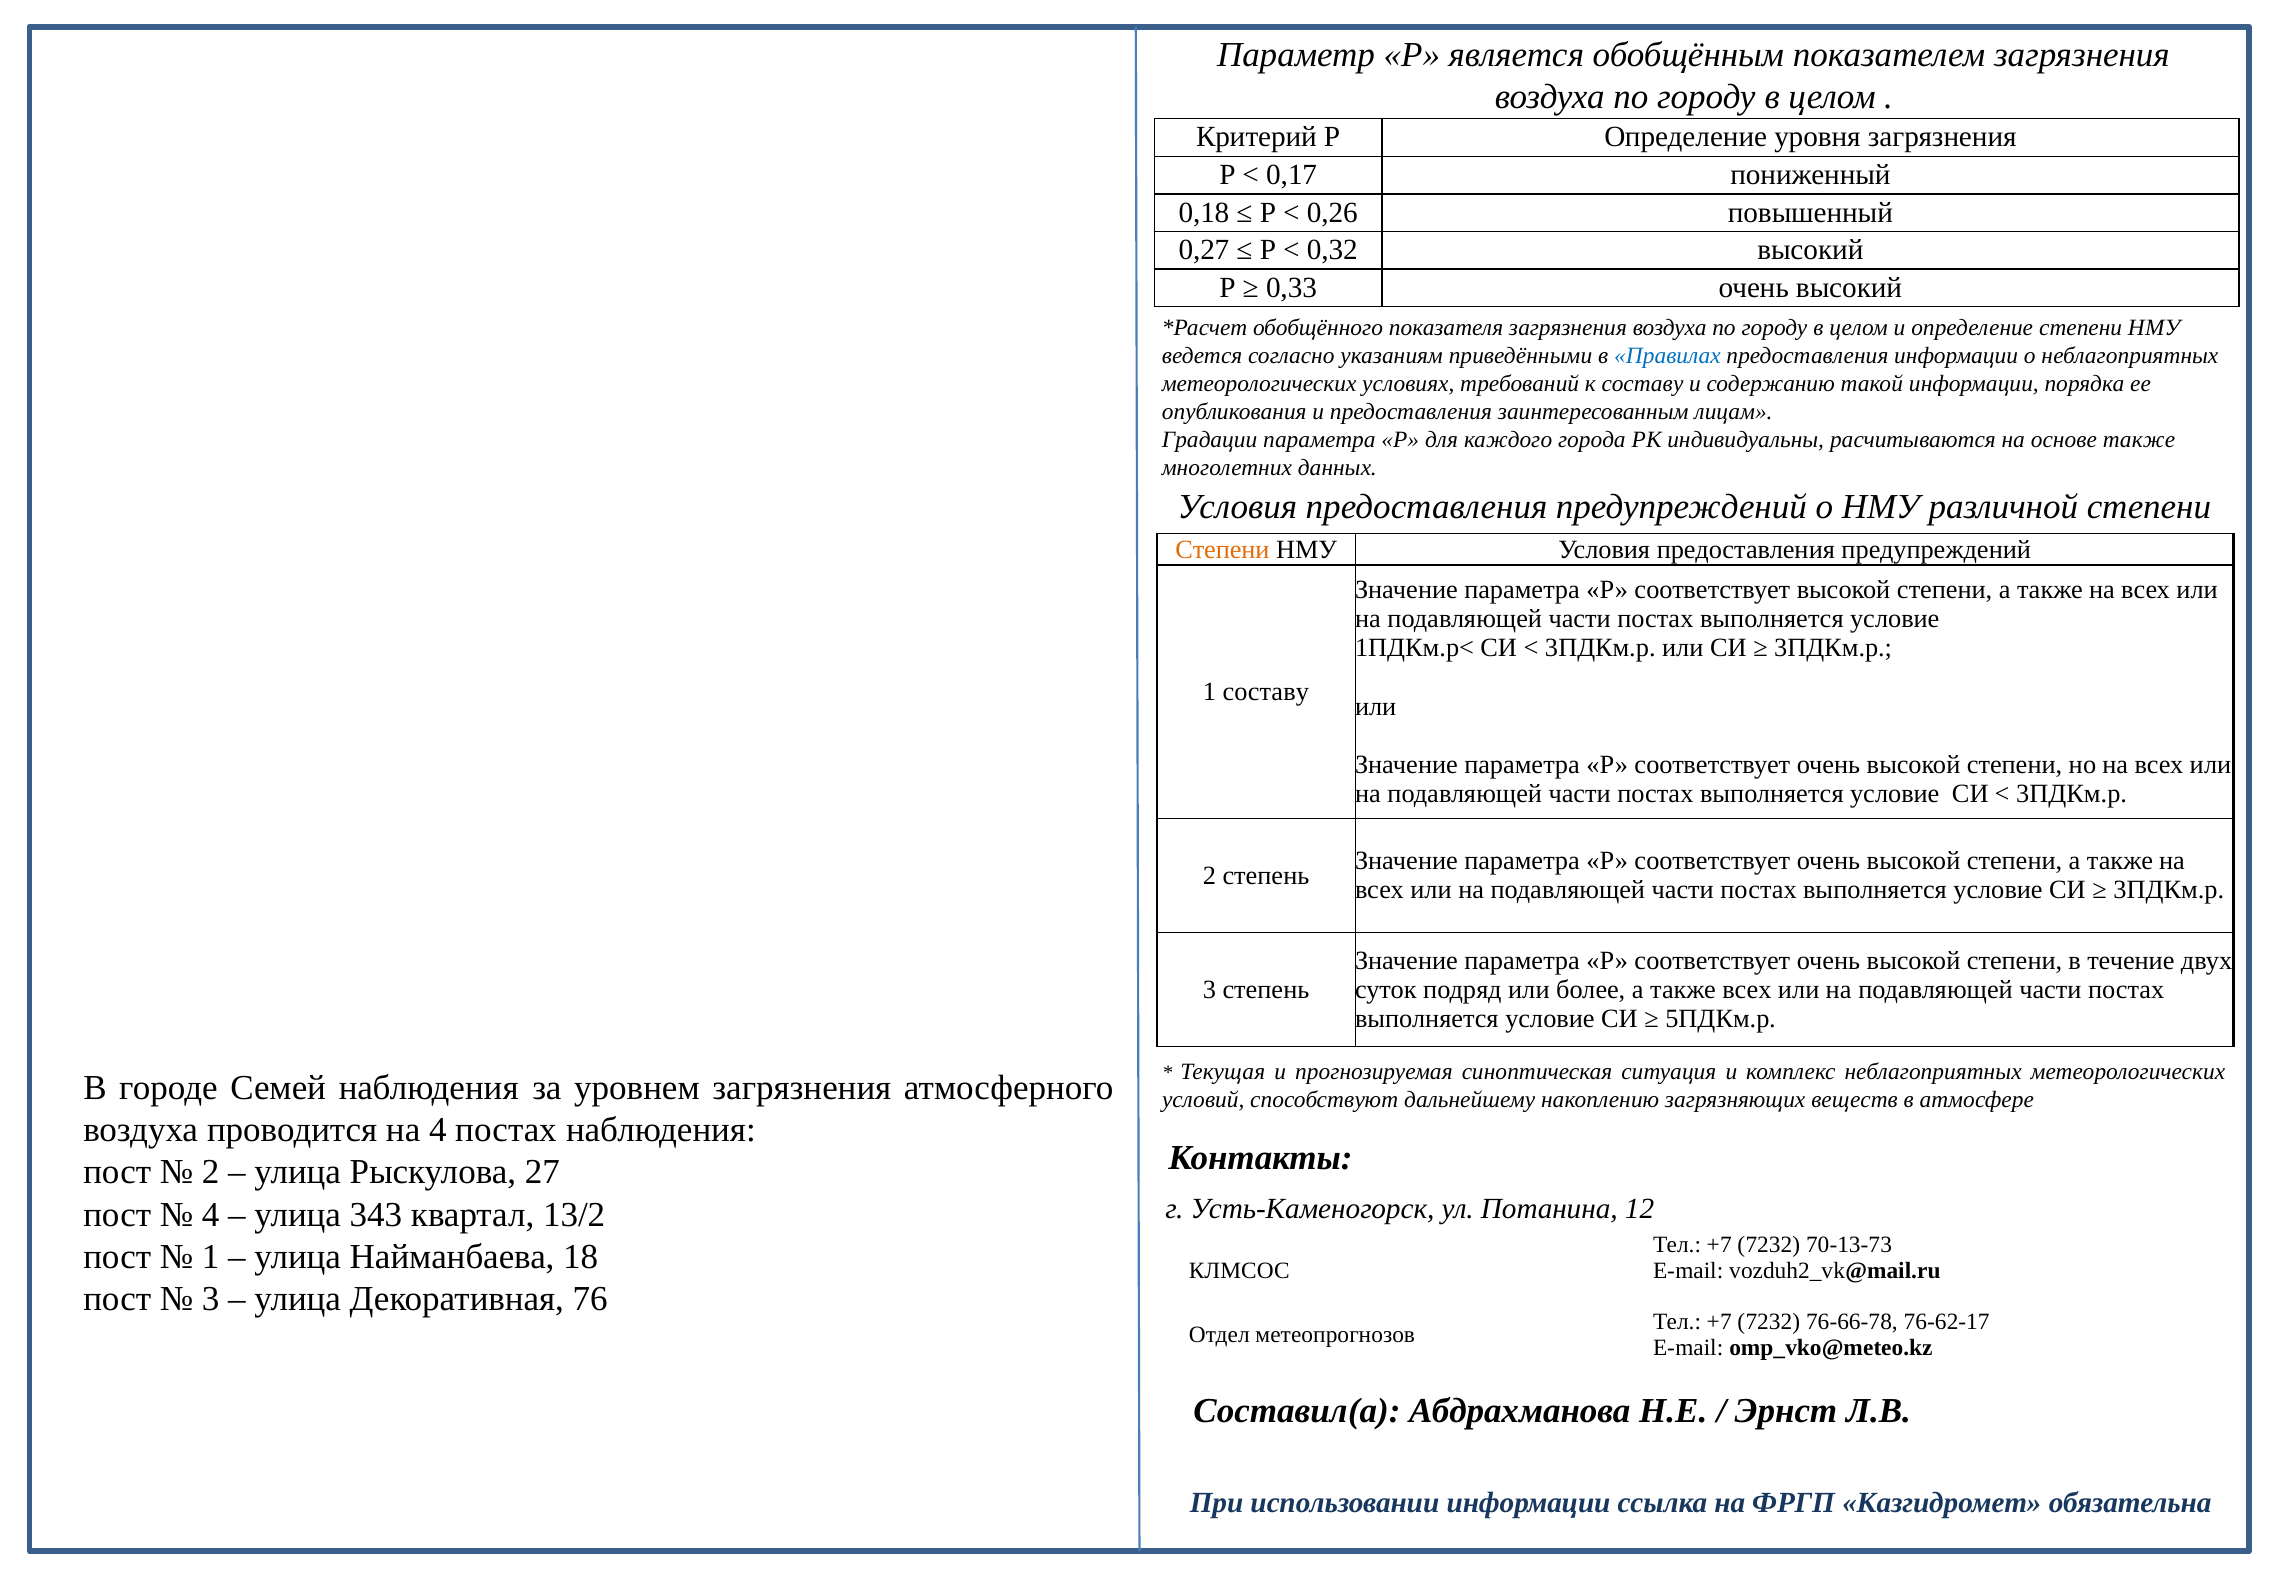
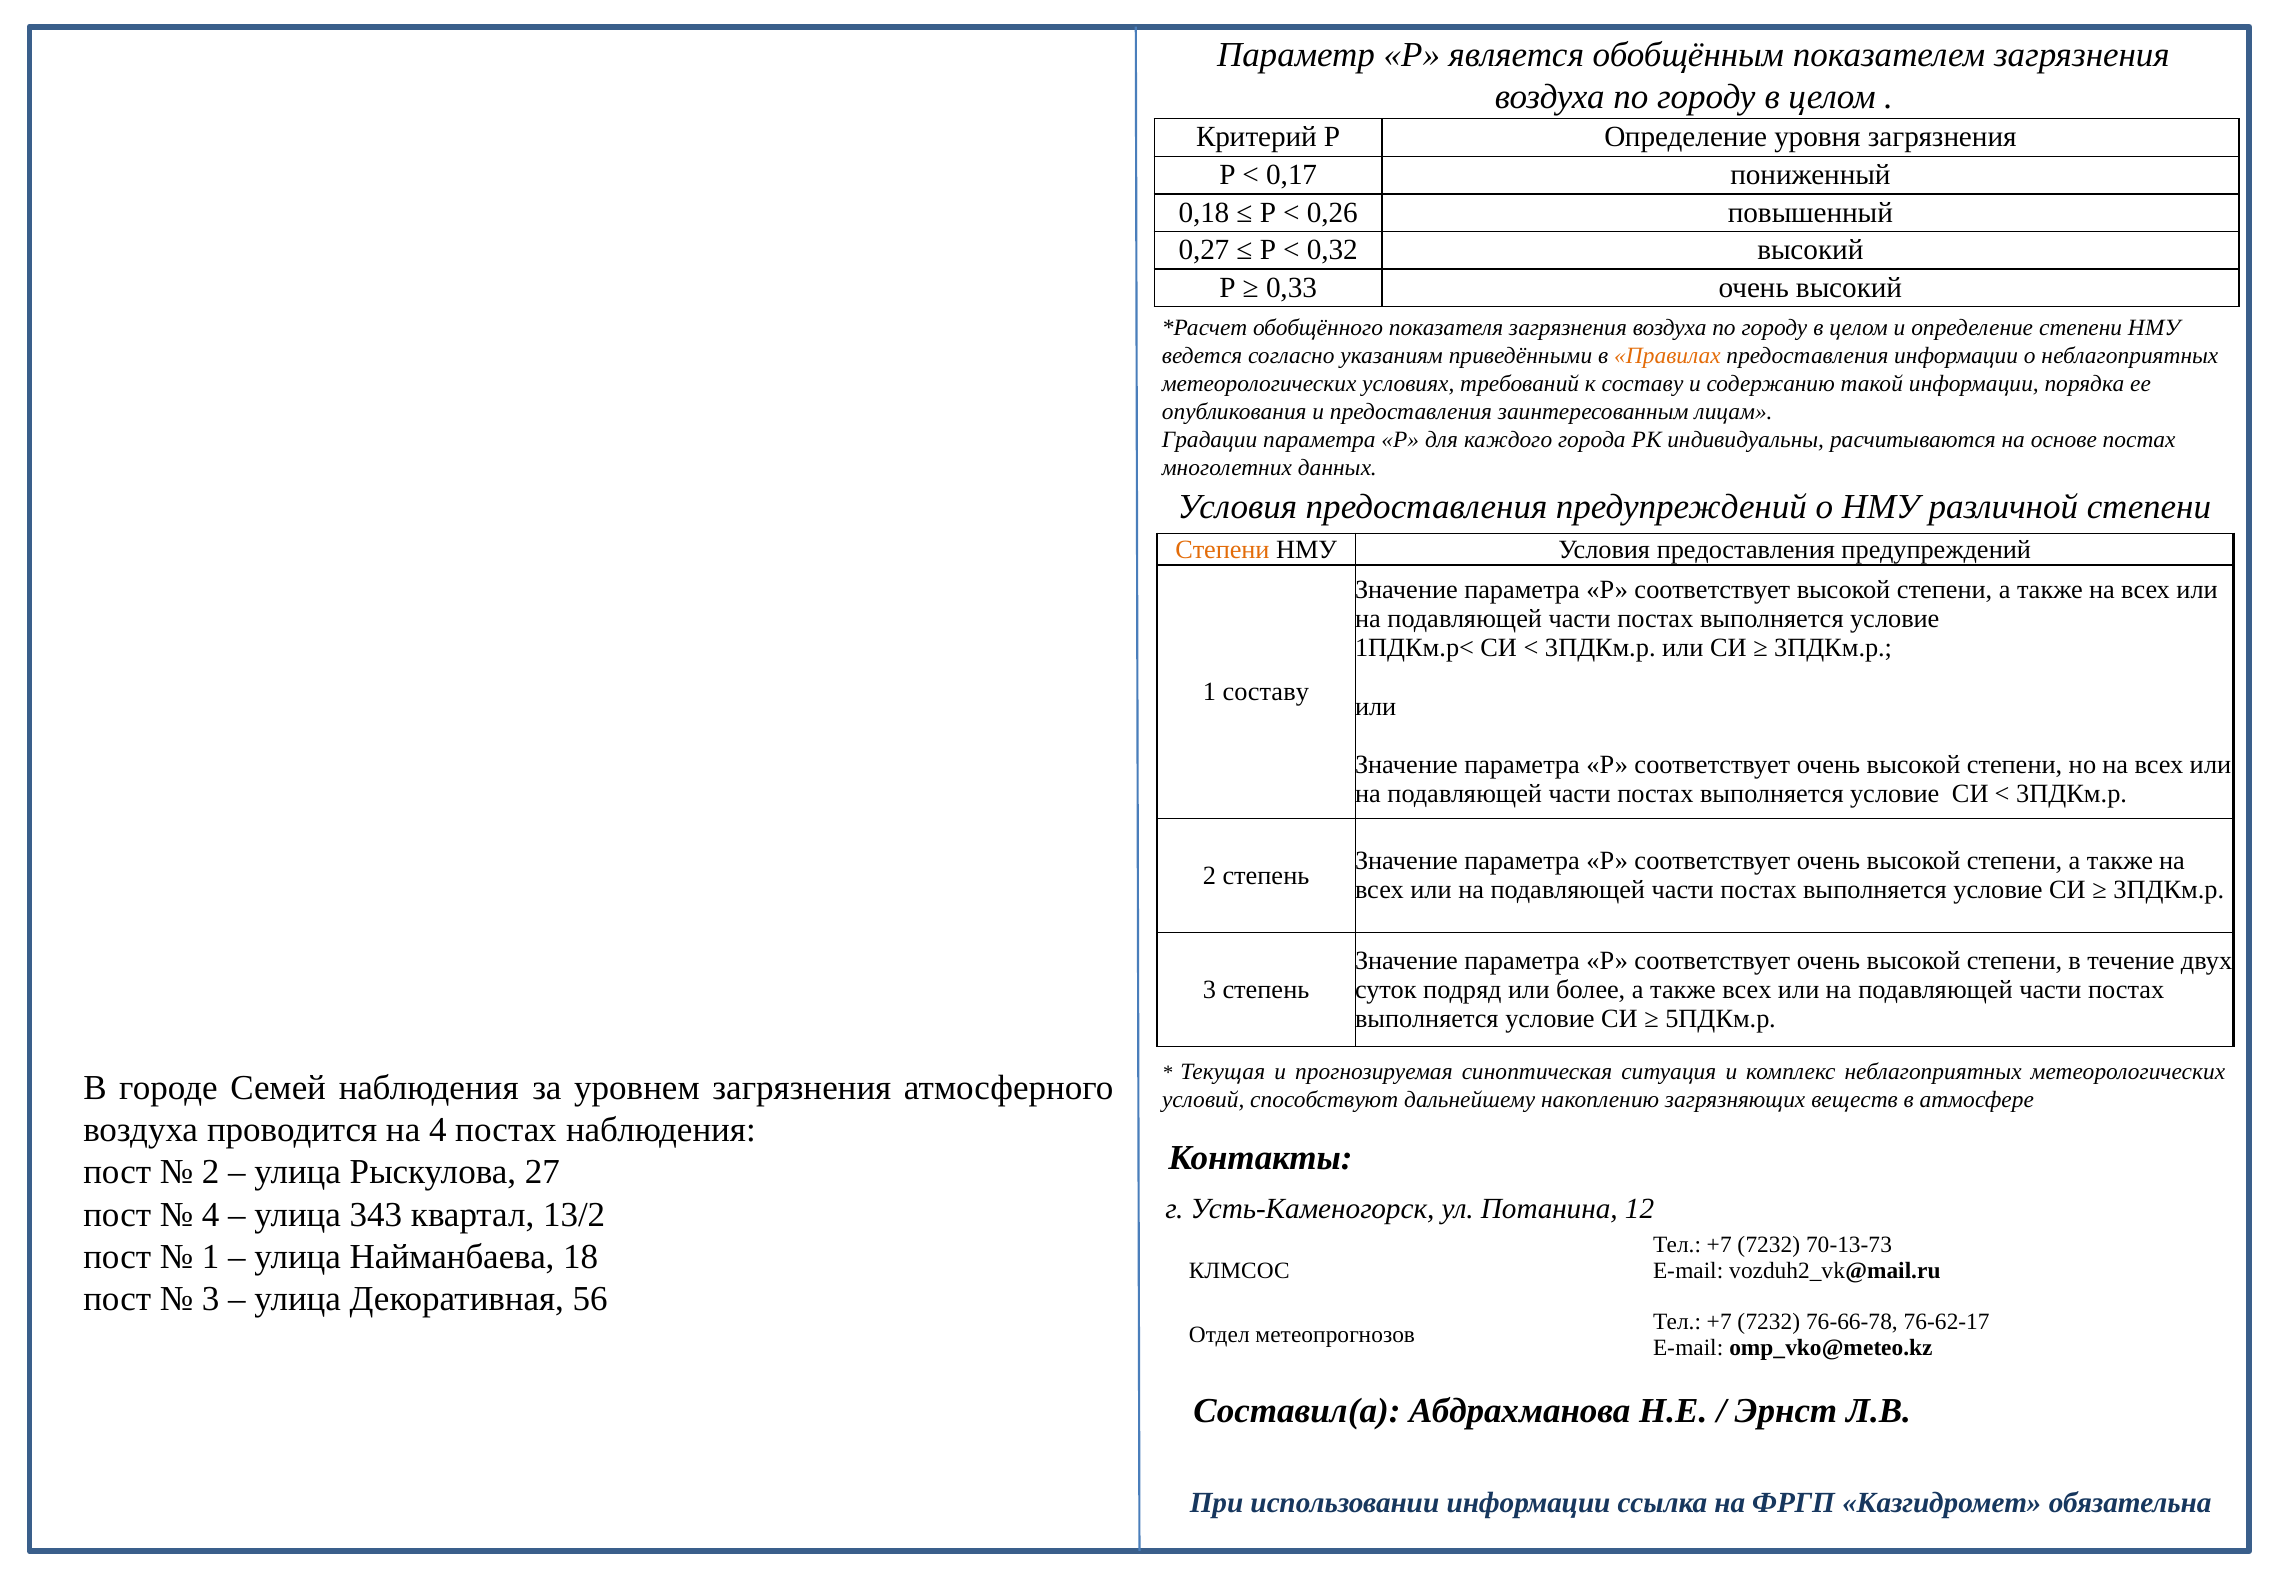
Правилах colour: blue -> orange
основе также: также -> постах
76: 76 -> 56
